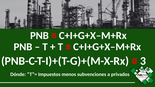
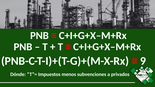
3: 3 -> 9
